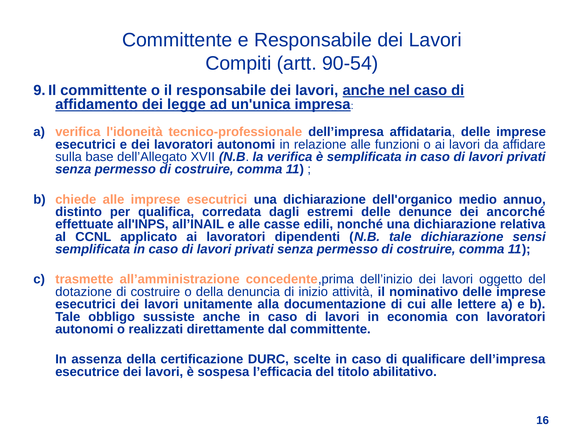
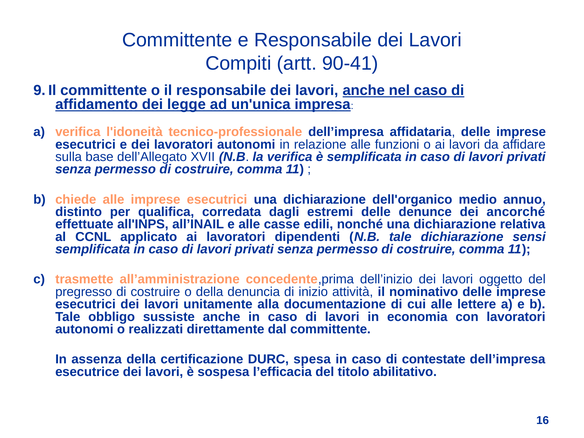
90-54: 90-54 -> 90-41
dotazione: dotazione -> pregresso
scelte: scelte -> spesa
qualificare: qualificare -> contestate
